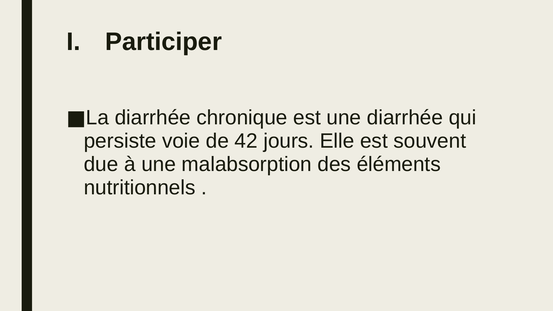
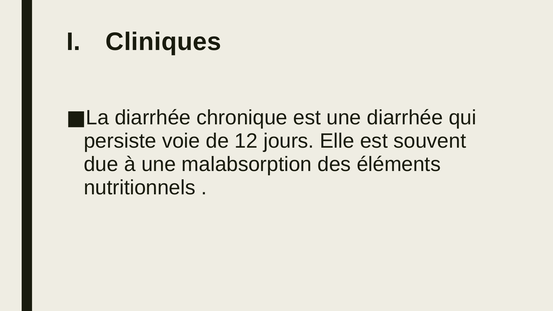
Participer: Participer -> Cliniques
42: 42 -> 12
